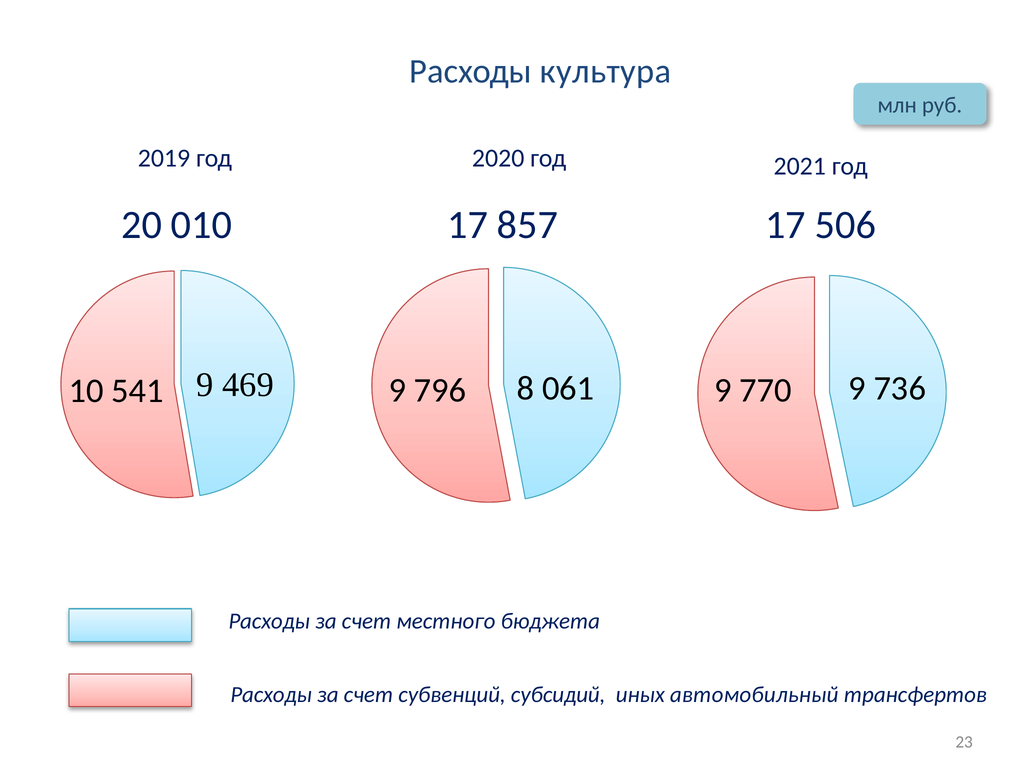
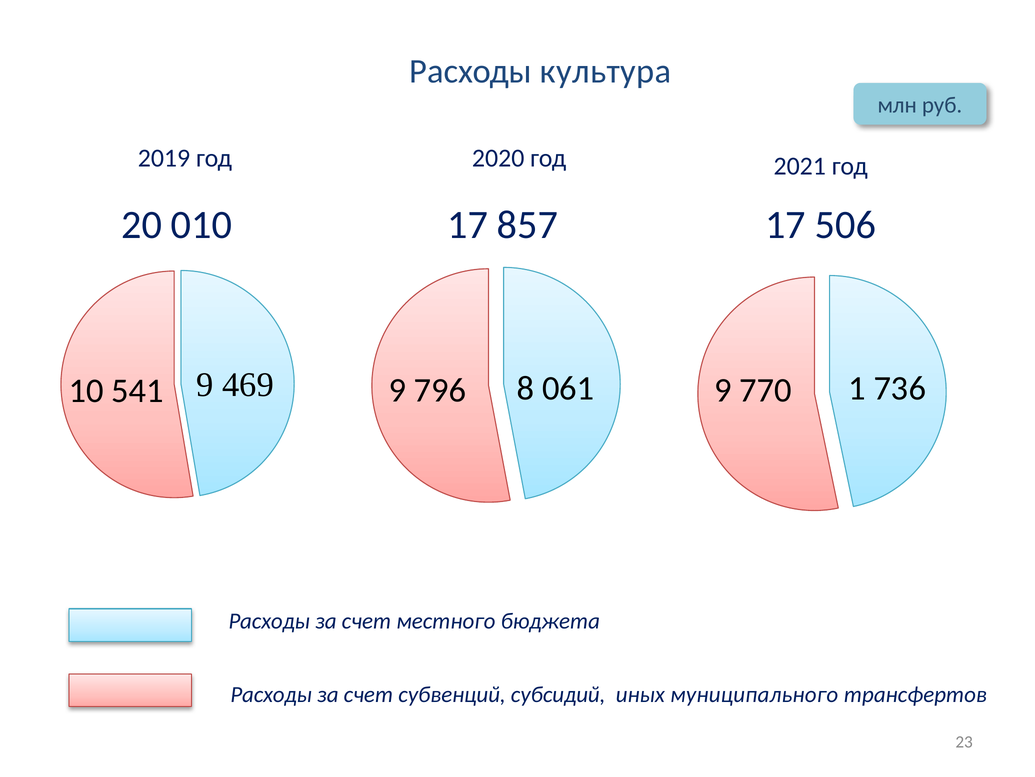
061 9: 9 -> 1
автомобильный: автомобильный -> муниципального
